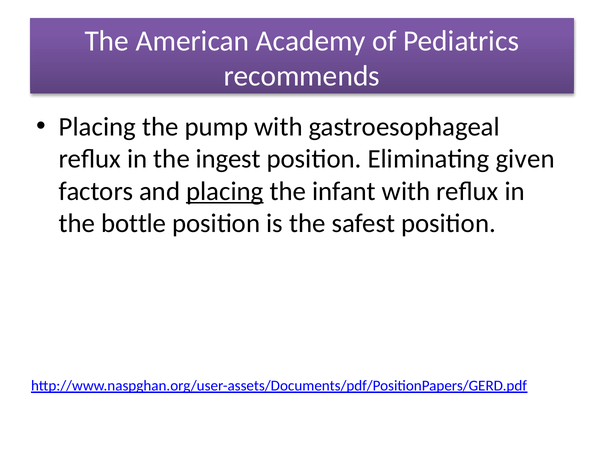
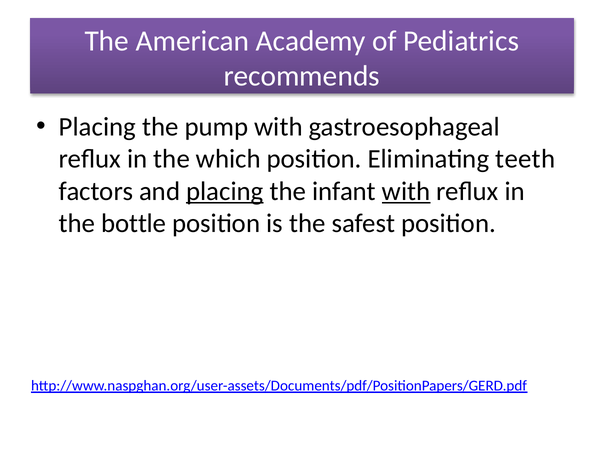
ingest: ingest -> which
given: given -> teeth
with at (406, 191) underline: none -> present
